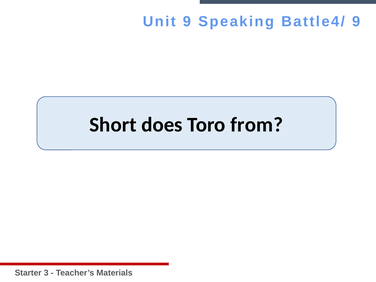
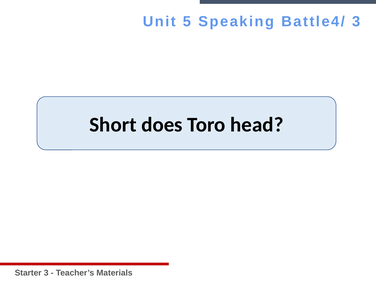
Unit 9: 9 -> 5
Battle4/ 9: 9 -> 3
from: from -> head
